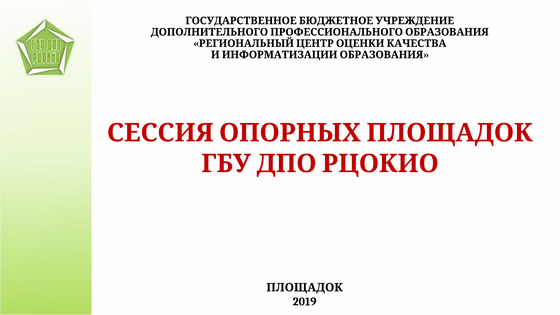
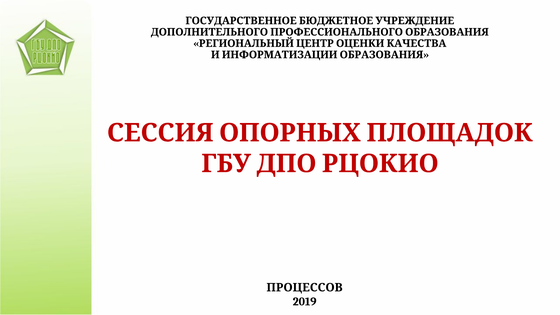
ПЛОЩАДОК: ПЛОЩАДОК -> ПРОЦЕССОВ
